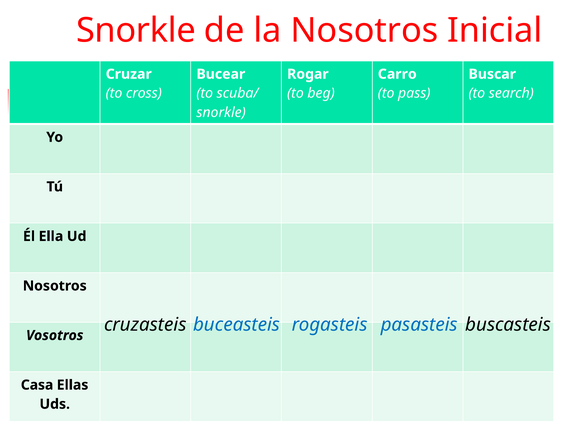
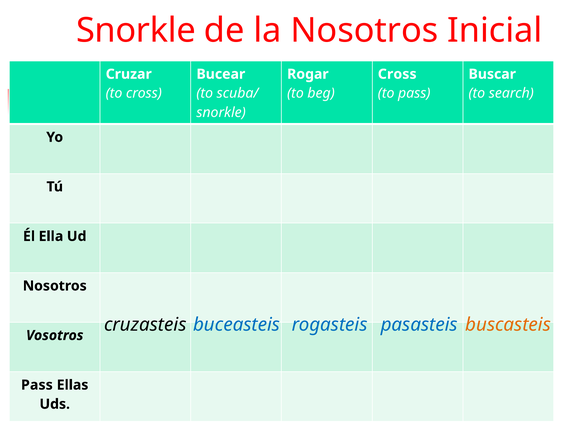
Carro at (397, 74): Carro -> Cross
buscasteis colour: black -> orange
Casa at (37, 385): Casa -> Pass
